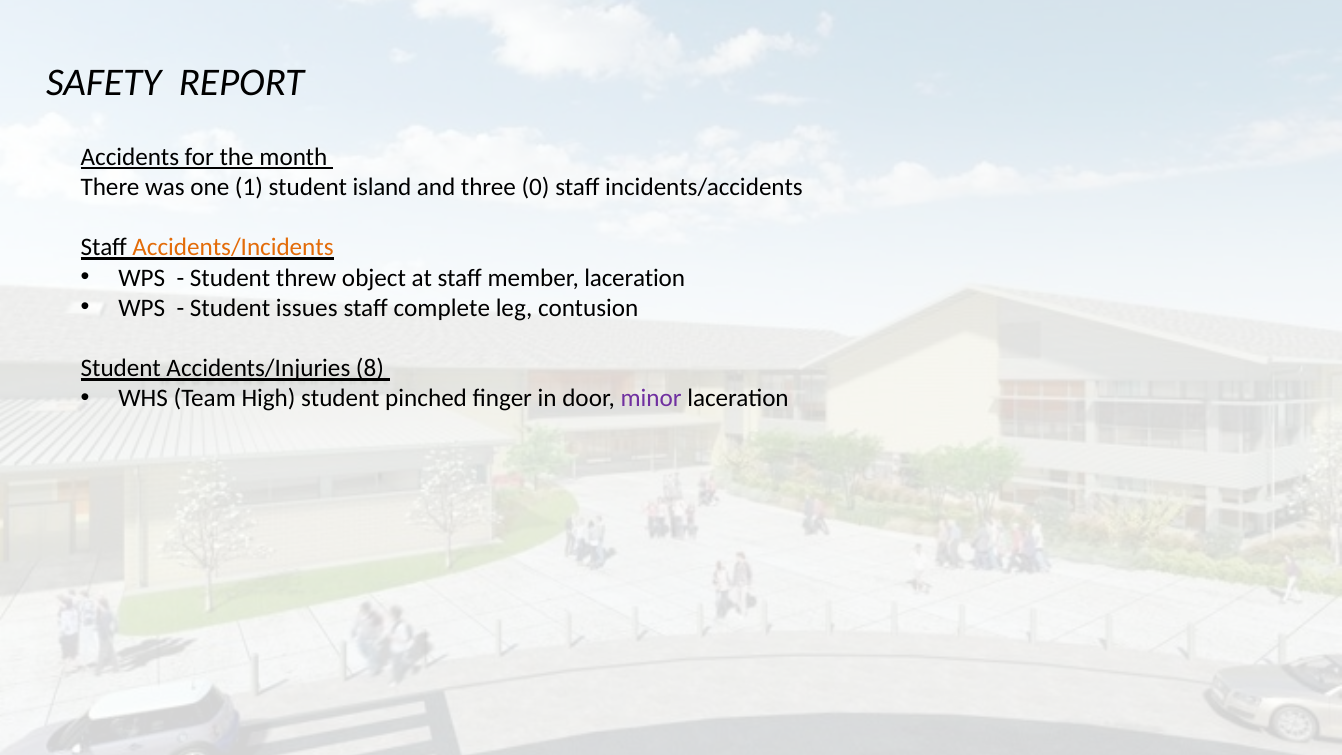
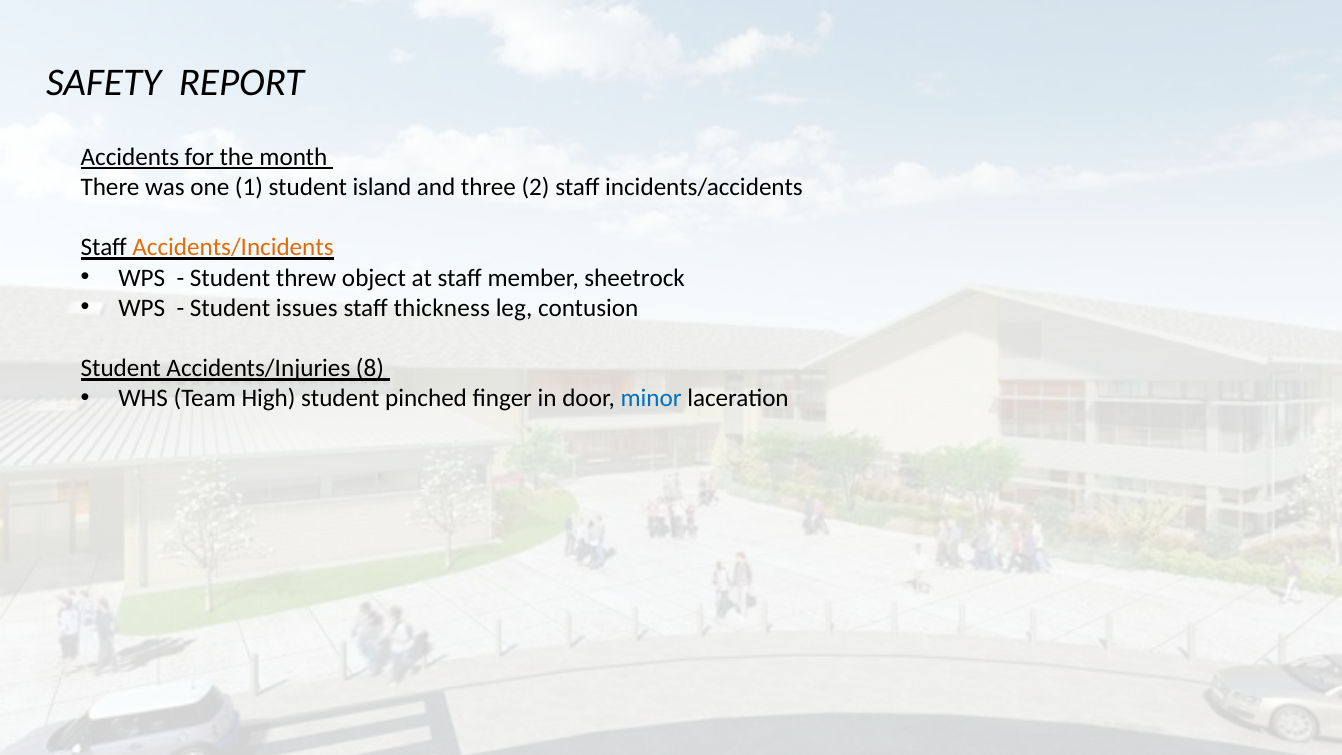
0: 0 -> 2
member laceration: laceration -> sheetrock
complete: complete -> thickness
minor colour: purple -> blue
